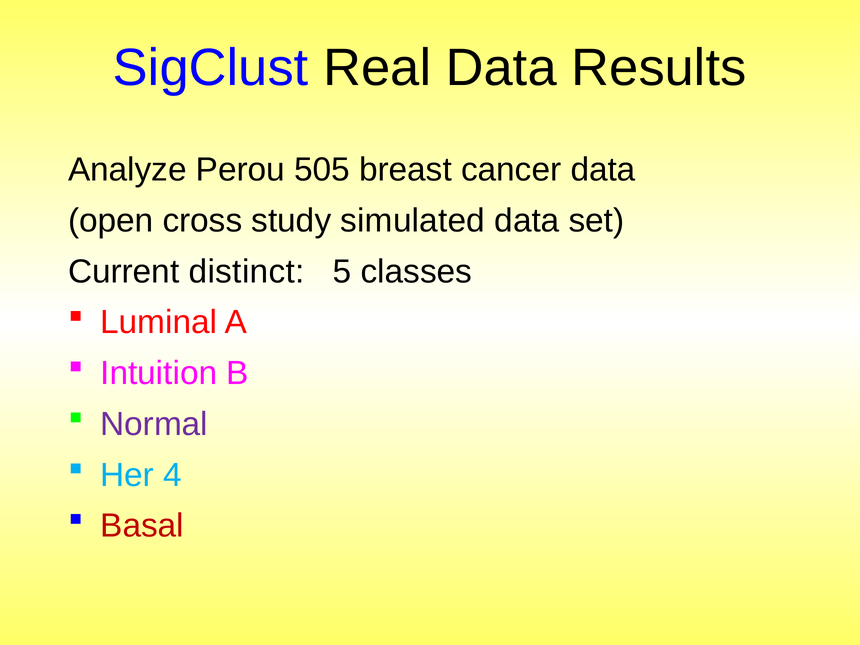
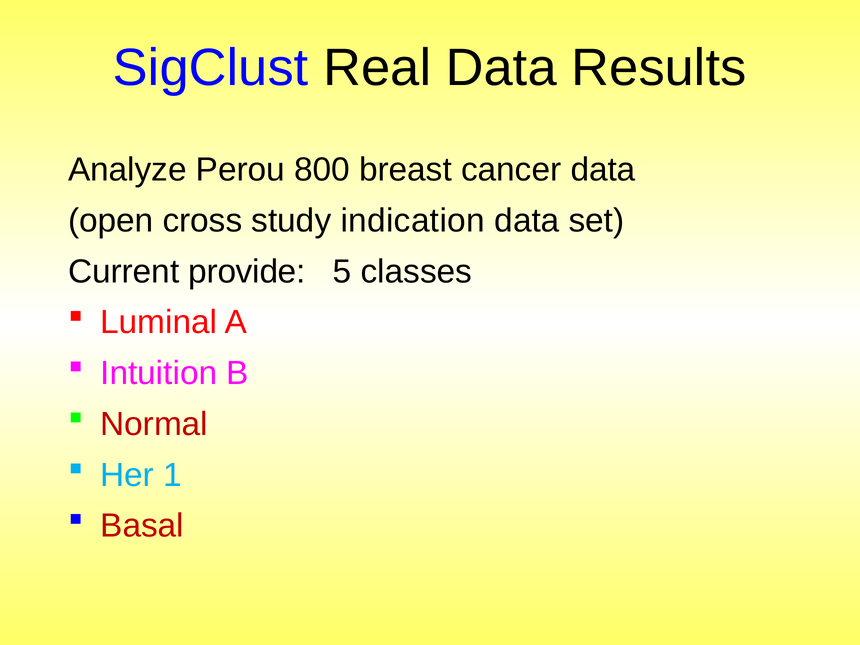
505: 505 -> 800
simulated: simulated -> indication
distinct: distinct -> provide
Normal colour: purple -> red
4: 4 -> 1
